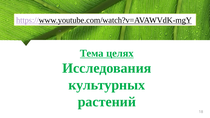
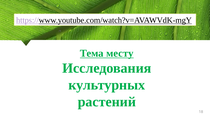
целях: целях -> месту
